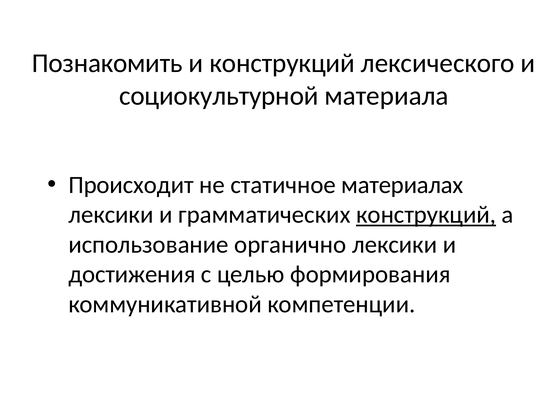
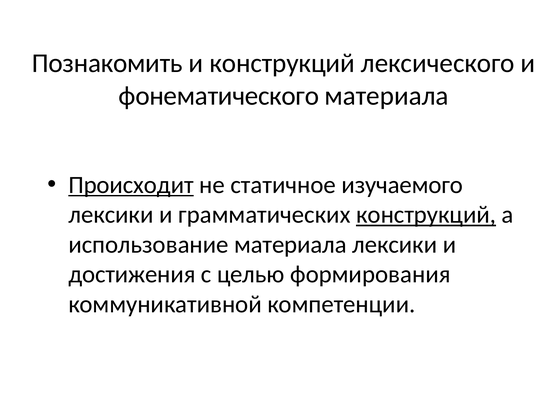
социокультурной: социокультурной -> фонематического
Происходит underline: none -> present
материалах: материалах -> изучаемого
использование органично: органично -> материала
